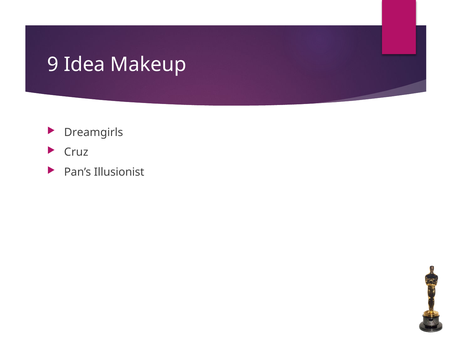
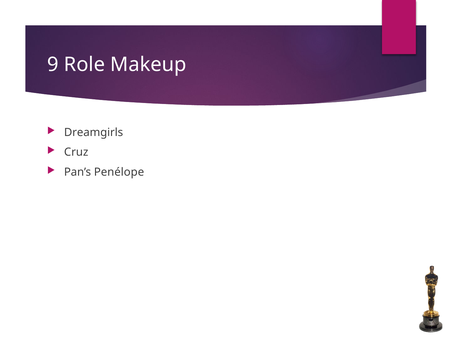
Idea: Idea -> Role
Illusionist: Illusionist -> Penélope
